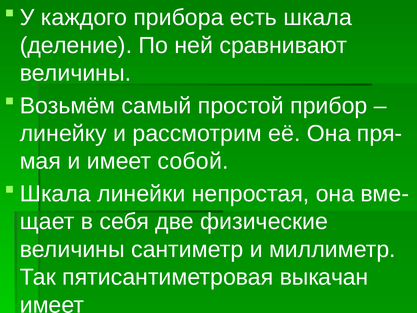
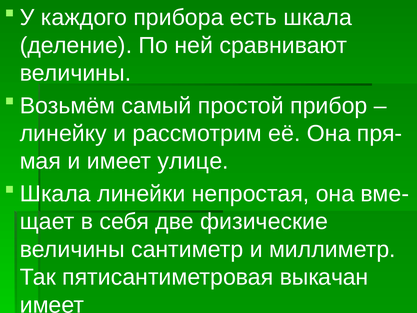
собой: собой -> улице
